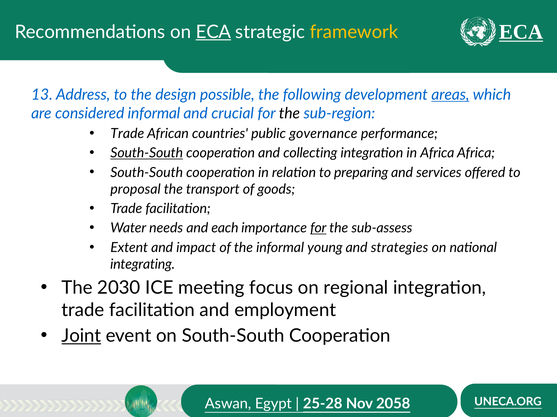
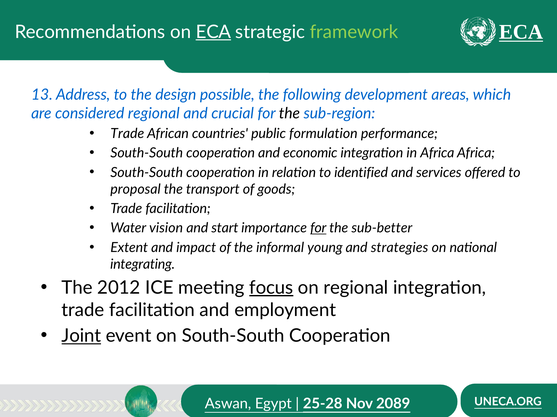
framework colour: yellow -> light green
areas underline: present -> none
considered informal: informal -> regional
governance: governance -> formulation
South-South at (147, 153) underline: present -> none
collecting: collecting -> economic
preparing: preparing -> identified
needs: needs -> vision
each: each -> start
sub-assess: sub-assess -> sub-better
2030: 2030 -> 2012
focus underline: none -> present
2058: 2058 -> 2089
